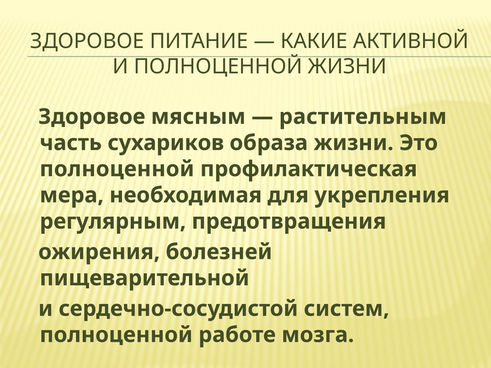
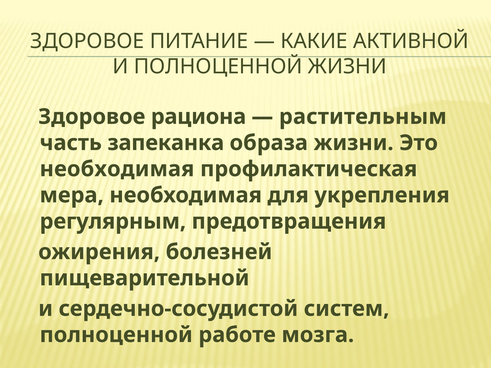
мясным: мясным -> рациона
сухариков: сухариков -> запеканка
полноценной at (117, 169): полноценной -> необходимая
